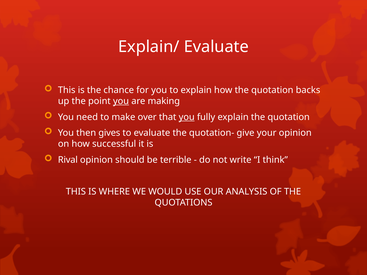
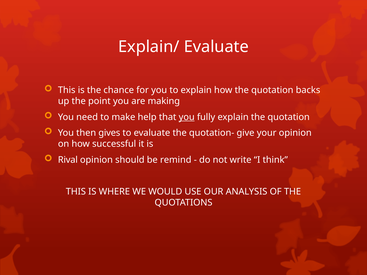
you at (121, 101) underline: present -> none
over: over -> help
terrible: terrible -> remind
